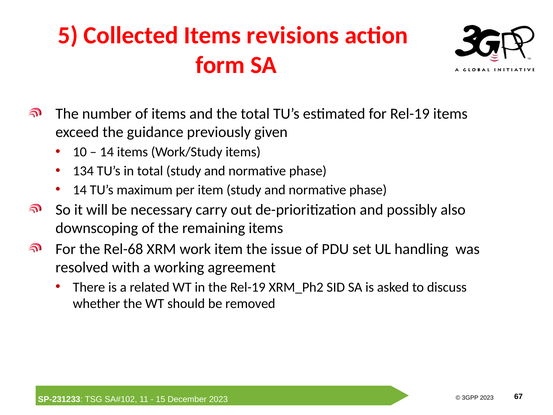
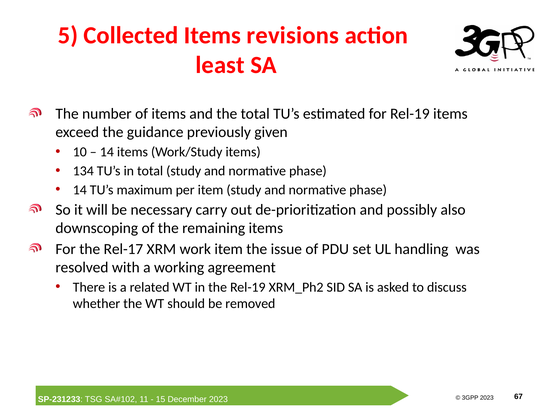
form: form -> least
Rel-68: Rel-68 -> Rel-17
